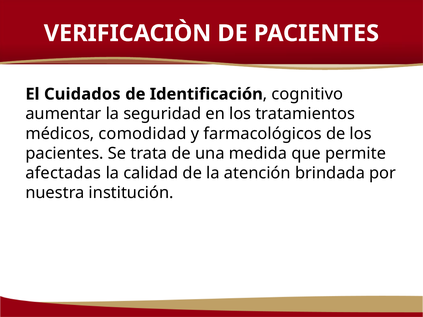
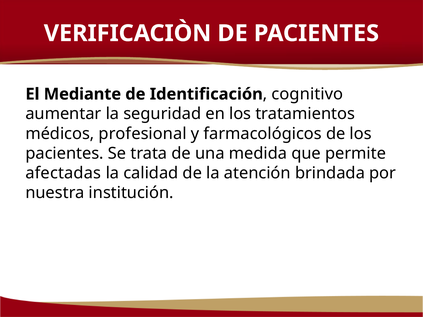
Cuidados: Cuidados -> Mediante
comodidad: comodidad -> profesional
